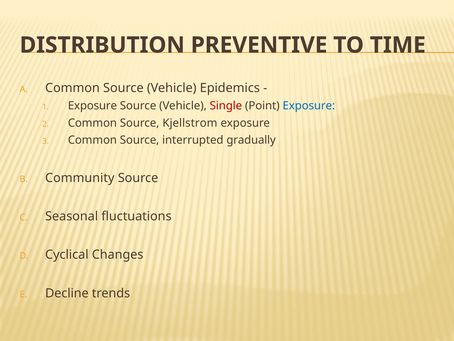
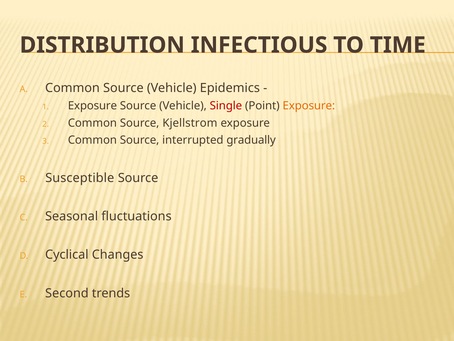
PREVENTIVE: PREVENTIVE -> INFECTIOUS
Exposure at (309, 106) colour: blue -> orange
Community: Community -> Susceptible
Decline: Decline -> Second
